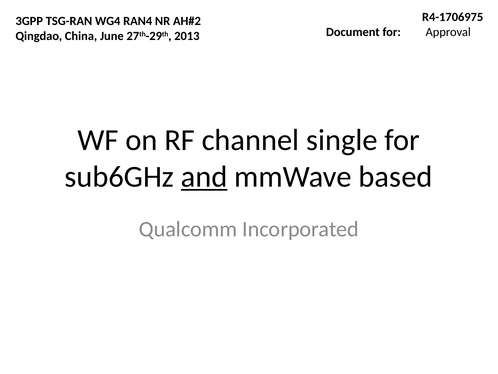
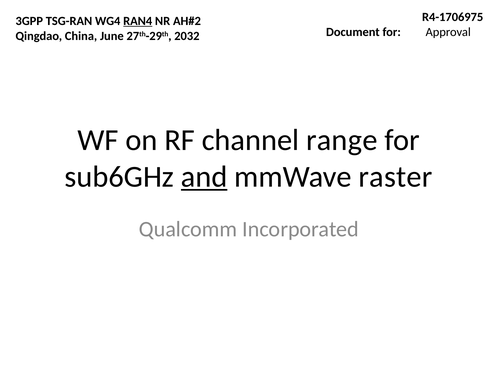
RAN4 underline: none -> present
2013: 2013 -> 2032
single: single -> range
based: based -> raster
